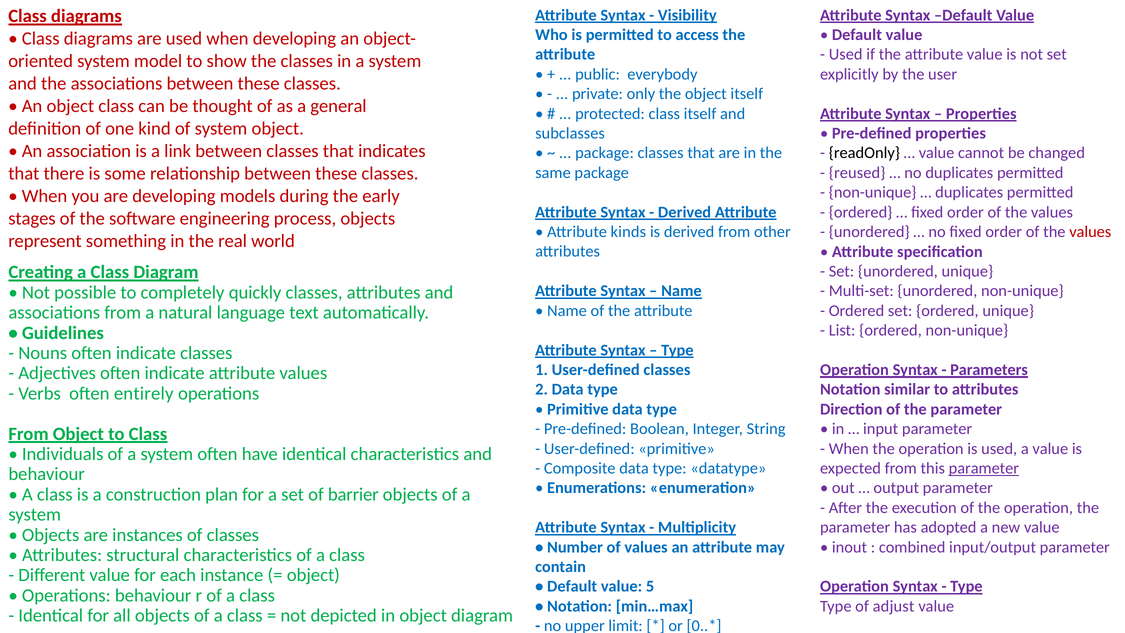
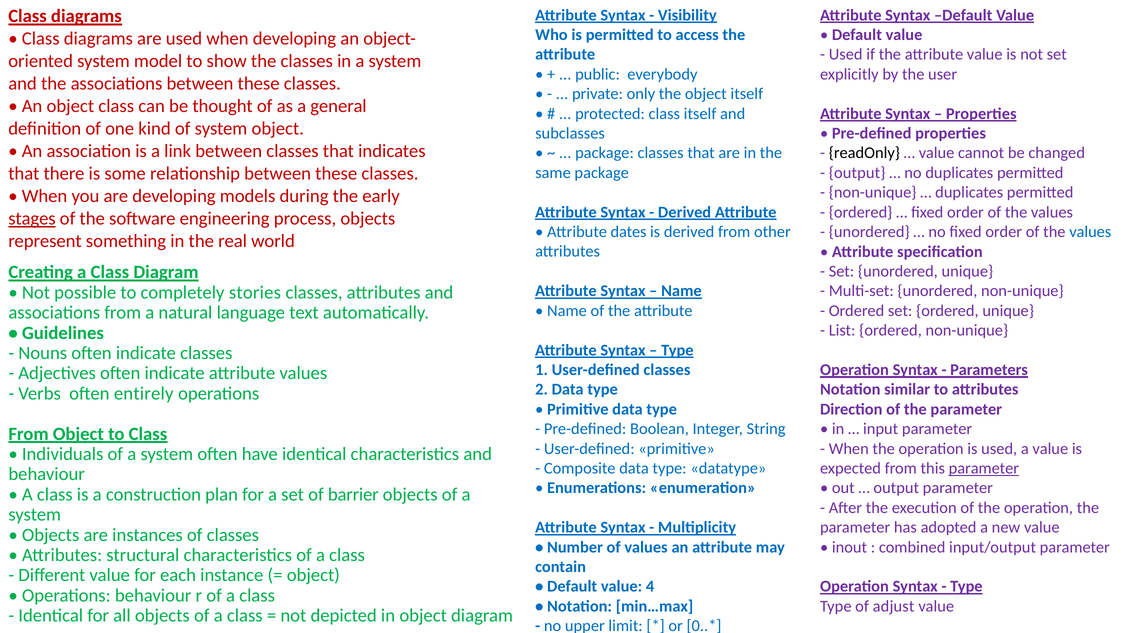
reused at (857, 173): reused -> output
stages underline: none -> present
kinds: kinds -> dates
values at (1090, 232) colour: red -> blue
quickly: quickly -> stories
5: 5 -> 4
